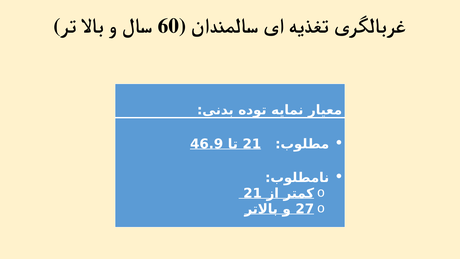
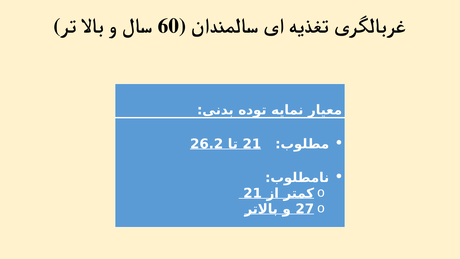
46.9: 46.9 -> 26.2
